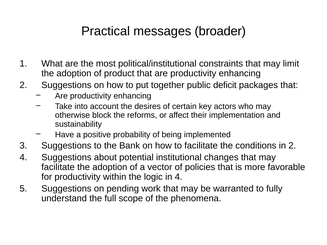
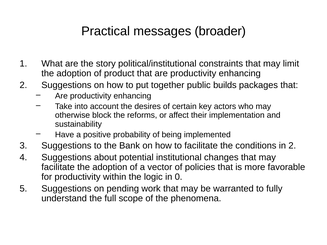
most: most -> story
deficit: deficit -> builds
in 4: 4 -> 0
